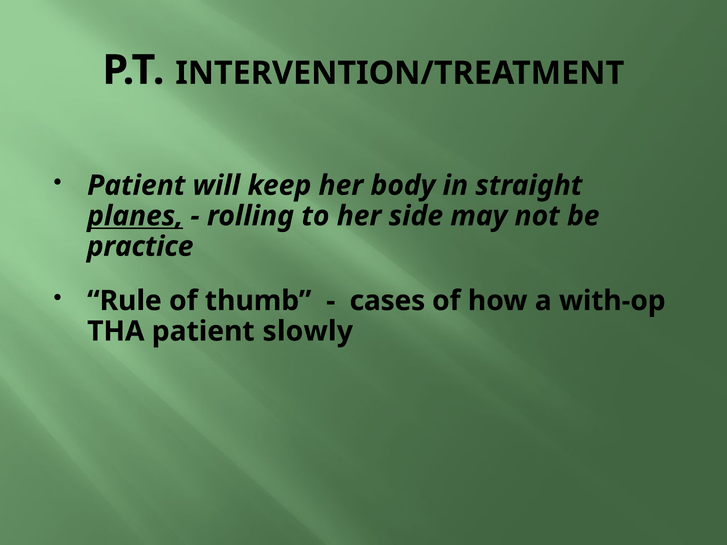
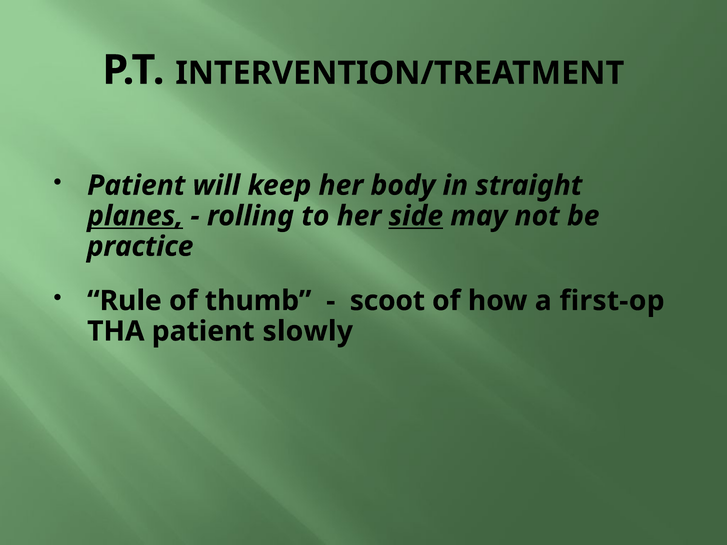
side underline: none -> present
cases: cases -> scoot
with-op: with-op -> first-op
